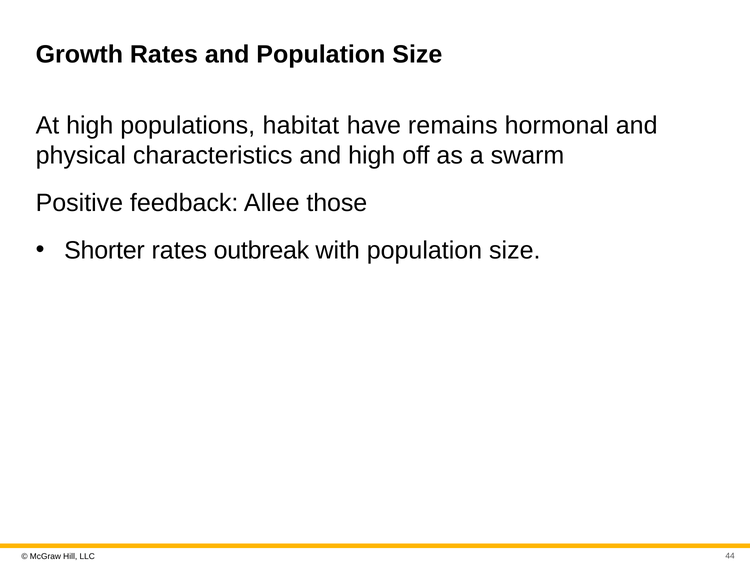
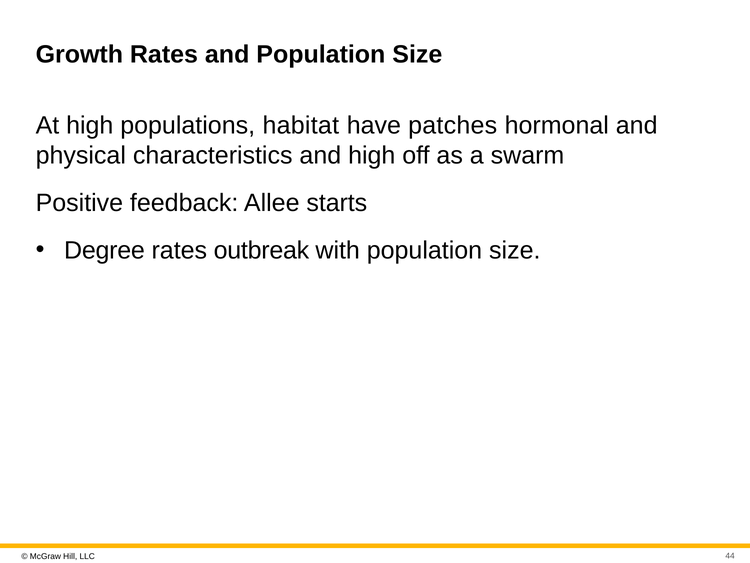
remains: remains -> patches
those: those -> starts
Shorter: Shorter -> Degree
